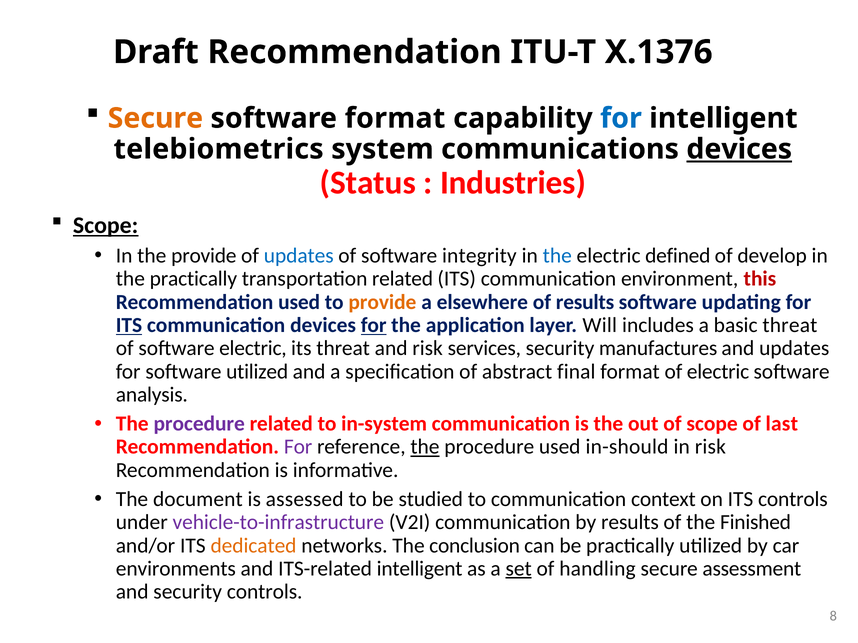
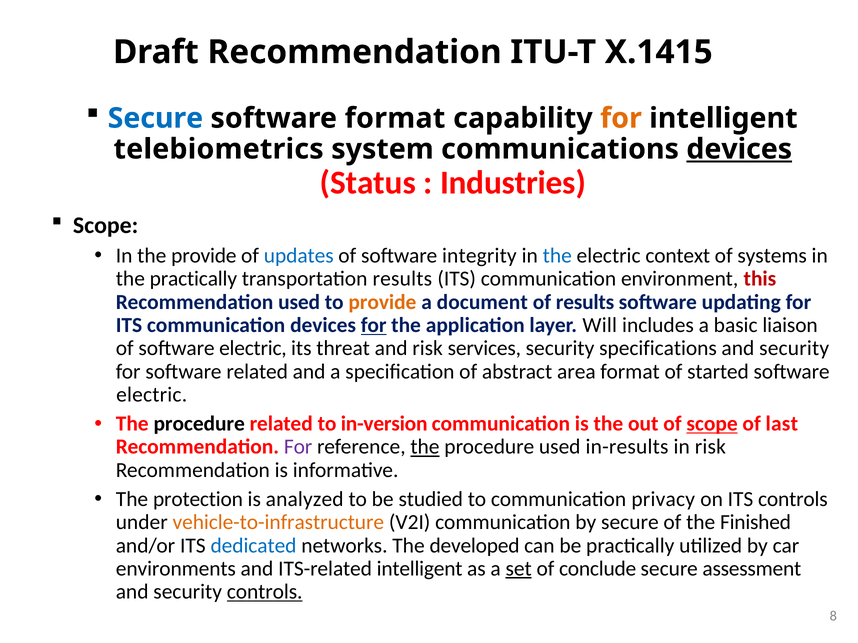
X.1376: X.1376 -> X.1415
Secure at (155, 118) colour: orange -> blue
for at (621, 118) colour: blue -> orange
Scope at (106, 226) underline: present -> none
defined: defined -> context
develop: develop -> systems
transportation related: related -> results
elsewhere: elsewhere -> document
ITS at (129, 325) underline: present -> none
basic threat: threat -> liaison
manufactures: manufactures -> specifications
updates at (794, 349): updates -> security
software utilized: utilized -> related
final: final -> area
of electric: electric -> started
analysis at (152, 395): analysis -> electric
procedure at (199, 424) colour: purple -> black
in-system: in-system -> in-version
scope at (712, 424) underline: none -> present
in-should: in-should -> in-results
document: document -> protection
assessed: assessed -> analyzed
context: context -> privacy
vehicle-to-infrastructure colour: purple -> orange
by results: results -> secure
dedicated colour: orange -> blue
conclusion: conclusion -> developed
handling: handling -> conclude
controls at (265, 592) underline: none -> present
